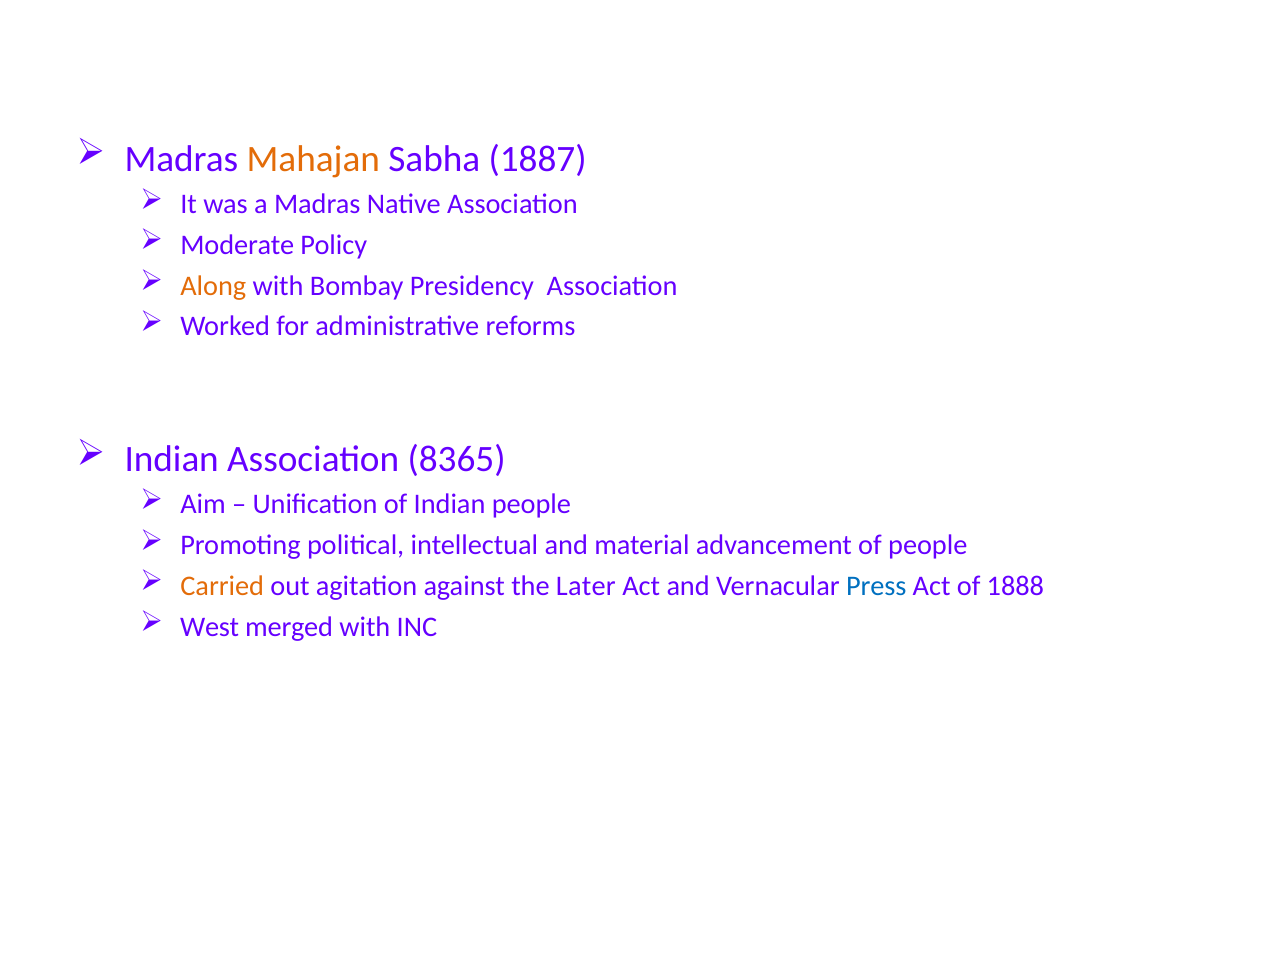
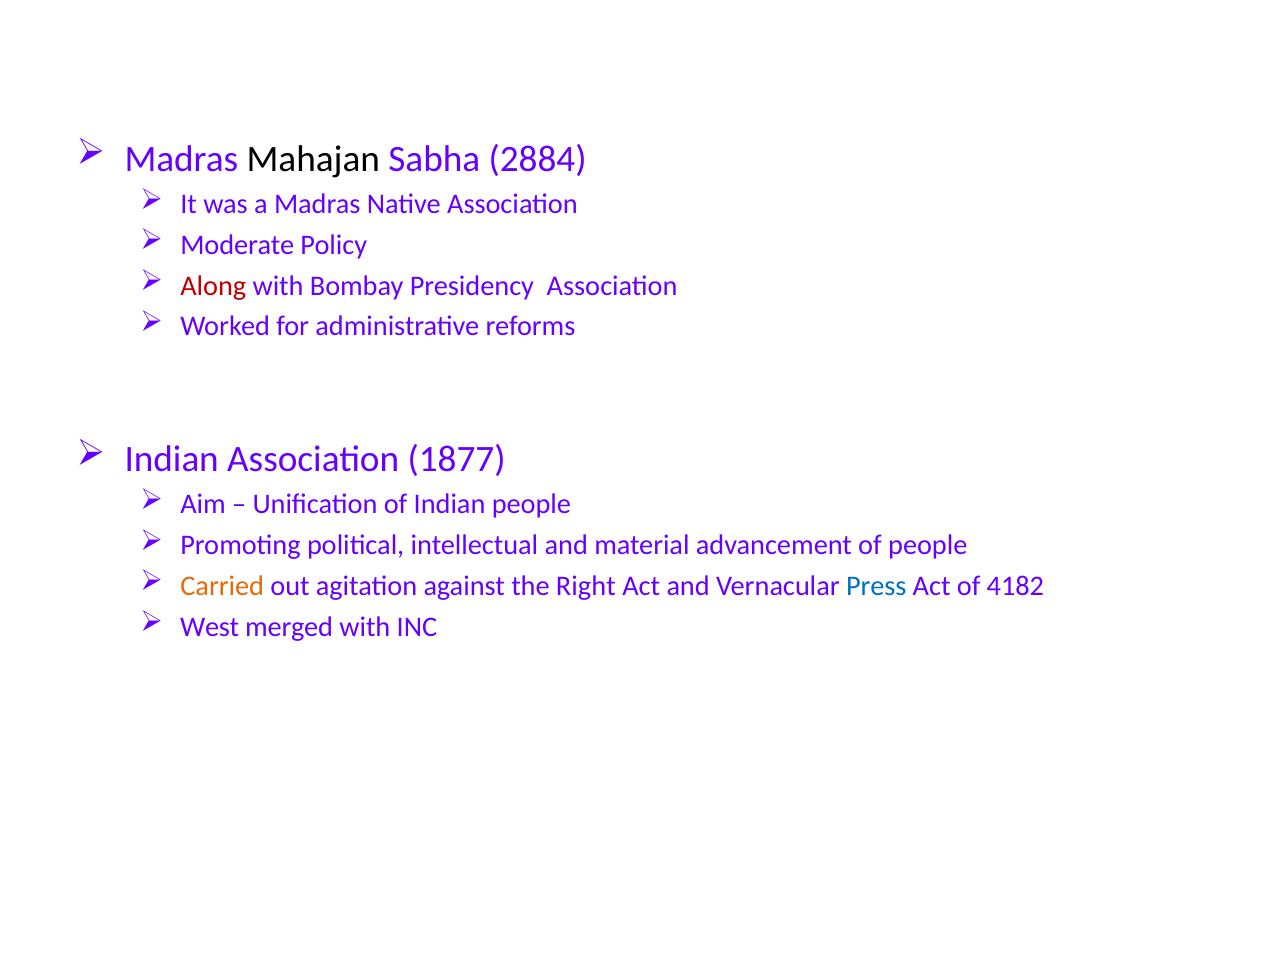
Mahajan colour: orange -> black
1887: 1887 -> 2884
Along colour: orange -> red
8365: 8365 -> 1877
Later: Later -> Right
1888: 1888 -> 4182
